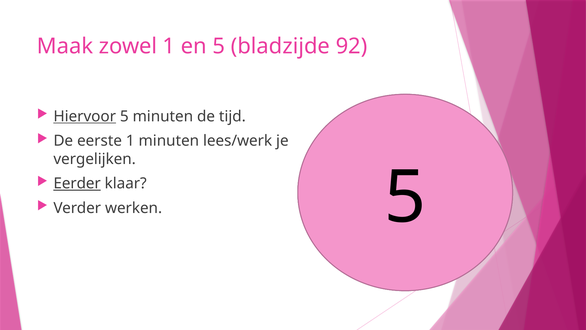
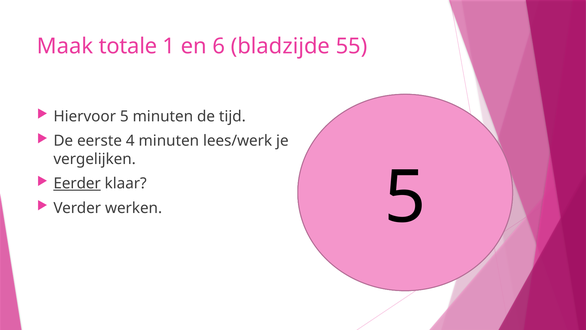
zowel: zowel -> totale
en 5: 5 -> 6
92: 92 -> 55
Hiervoor underline: present -> none
eerste 1: 1 -> 4
